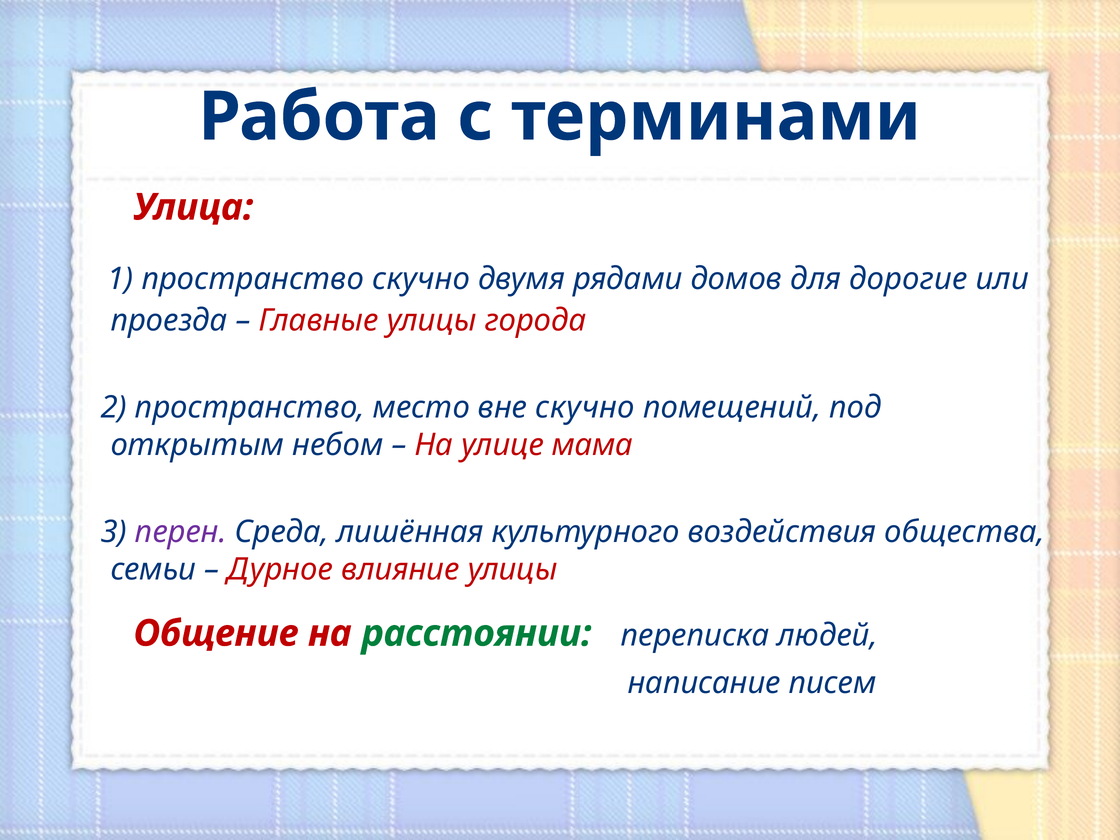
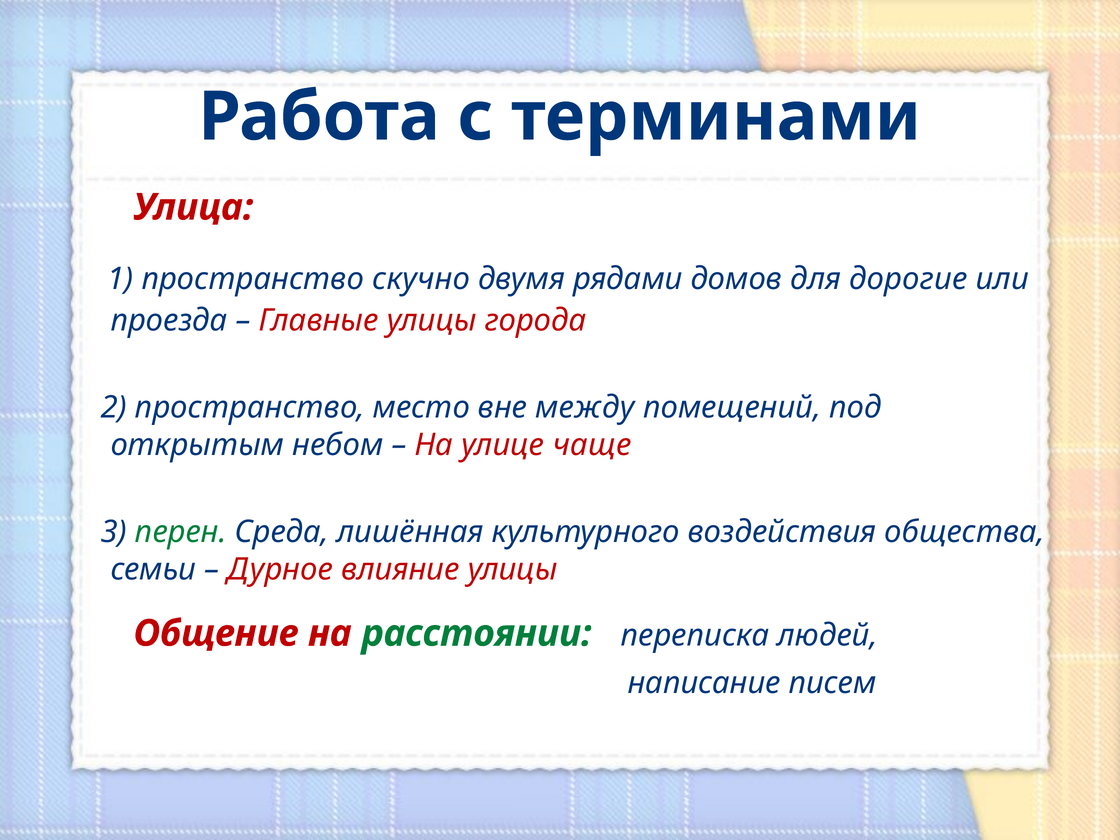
вне скучно: скучно -> между
мама: мама -> чаще
перен colour: purple -> green
